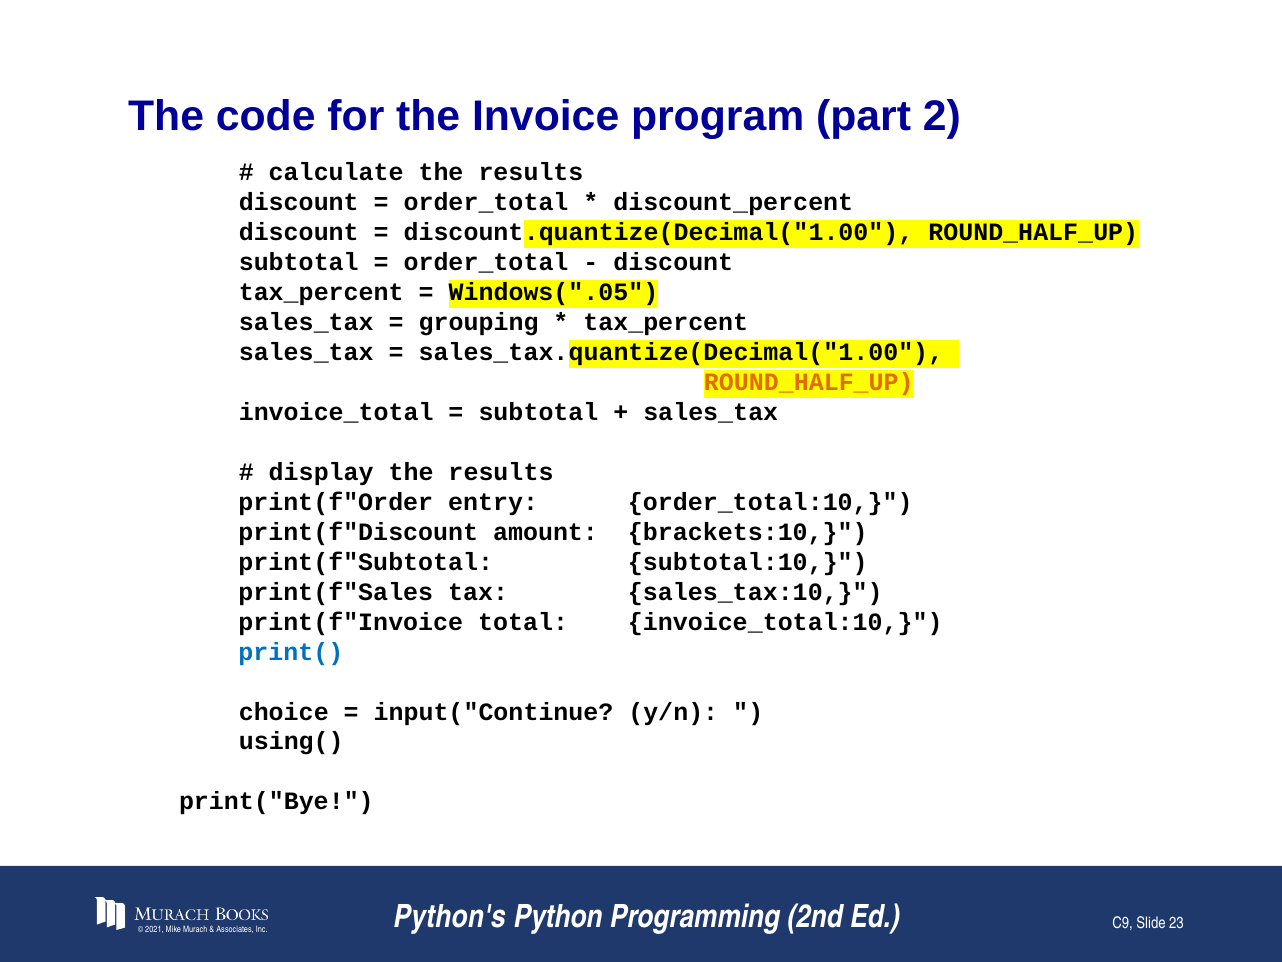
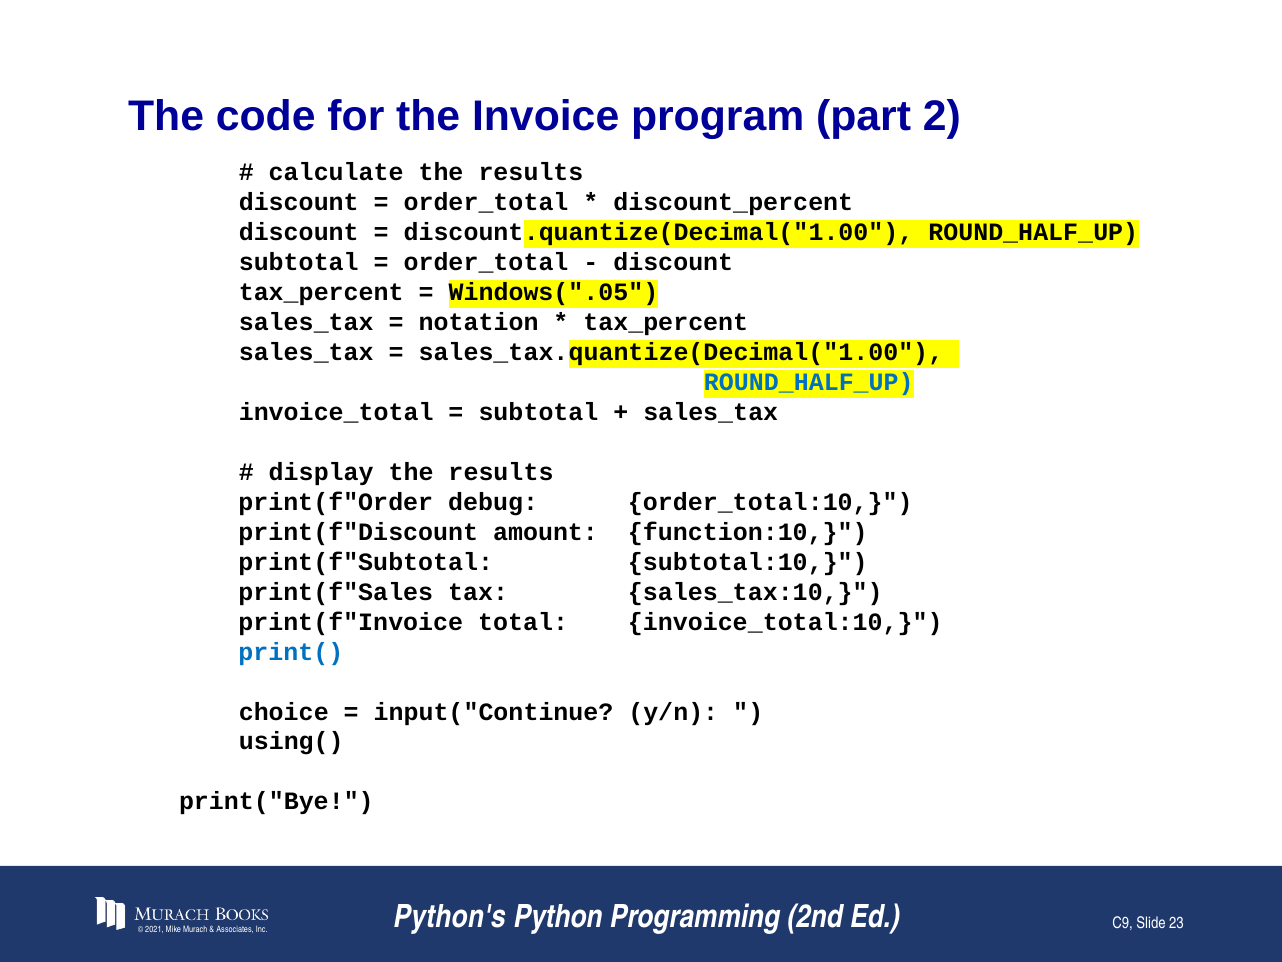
grouping: grouping -> notation
ROUND_HALF_UP at (809, 382) colour: orange -> blue
entry: entry -> debug
brackets:10: brackets:10 -> function:10
